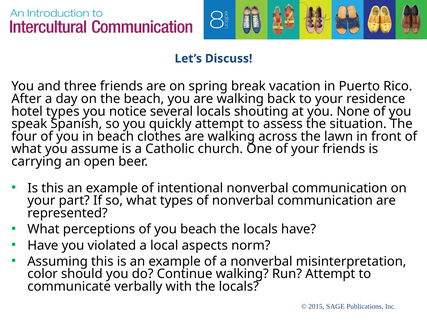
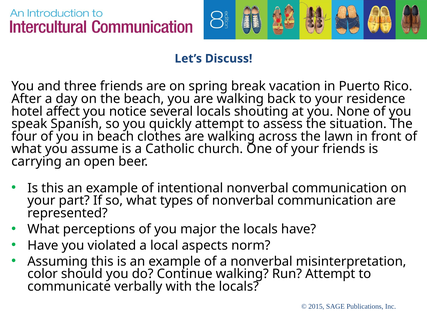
hotel types: types -> affect
you beach: beach -> major
